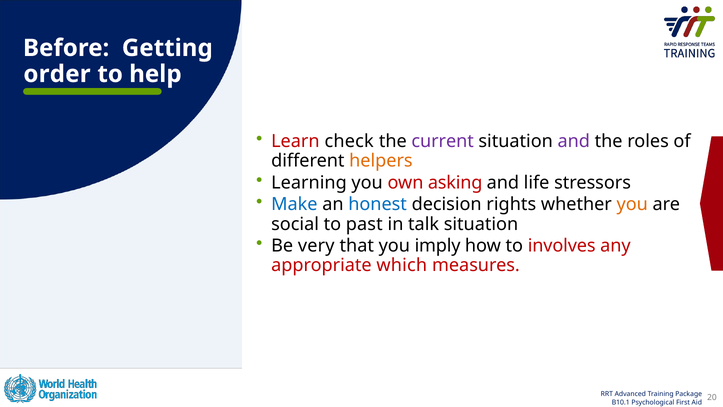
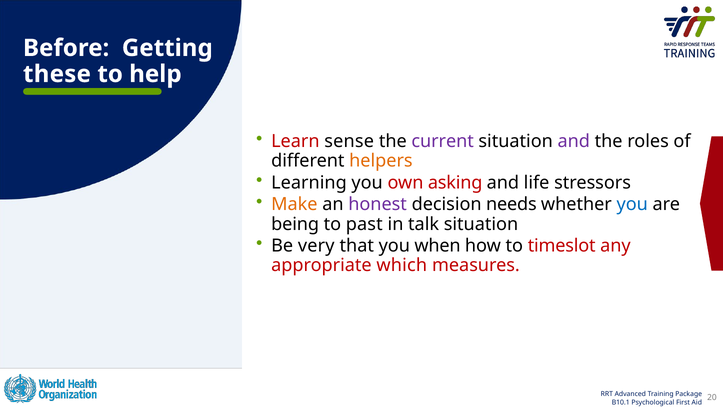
order: order -> these
check: check -> sense
Make colour: blue -> orange
honest colour: blue -> purple
rights: rights -> needs
you at (632, 204) colour: orange -> blue
social: social -> being
imply: imply -> when
involves: involves -> timeslot
